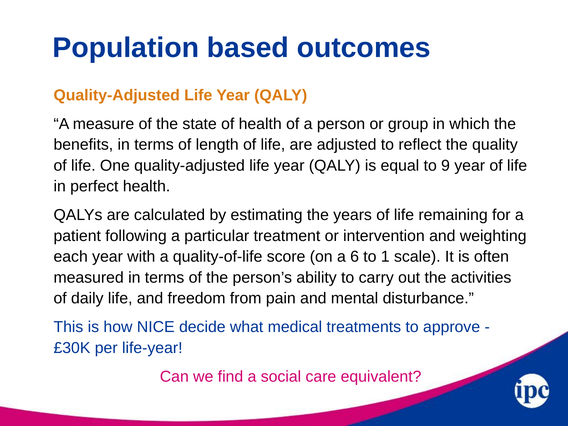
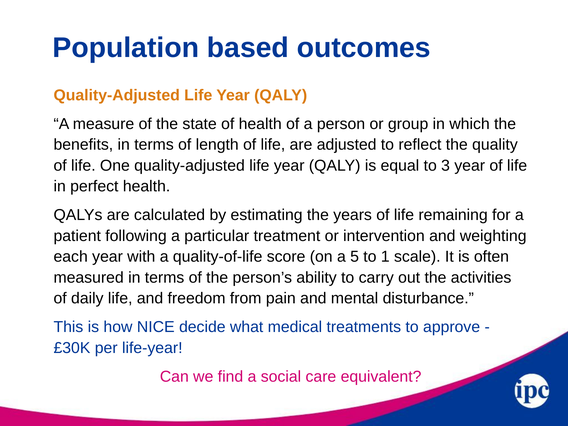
9: 9 -> 3
6: 6 -> 5
